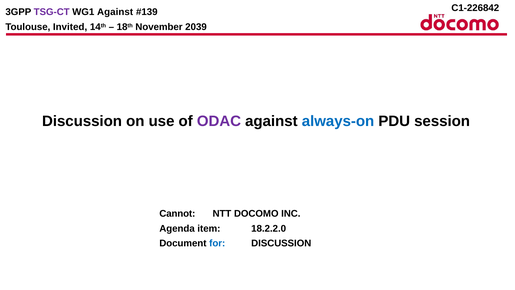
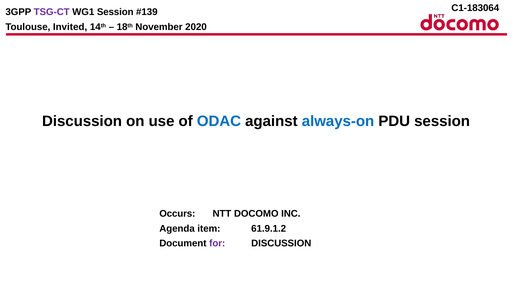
C1-226842: C1-226842 -> C1-183064
WG1 Against: Against -> Session
2039: 2039 -> 2020
ODAC colour: purple -> blue
Cannot: Cannot -> Occurs
18.2.2.0: 18.2.2.0 -> 61.9.1.2
for colour: blue -> purple
